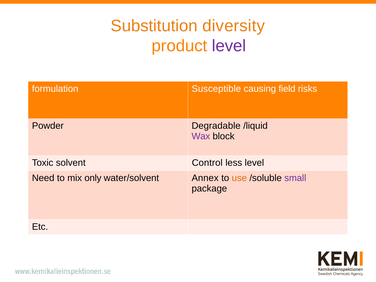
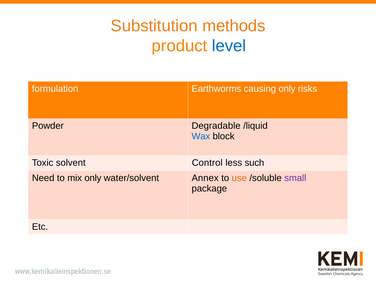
diversity: diversity -> methods
level at (229, 46) colour: purple -> blue
Susceptible: Susceptible -> Earthworms
causing field: field -> only
Wax colour: purple -> blue
less level: level -> such
